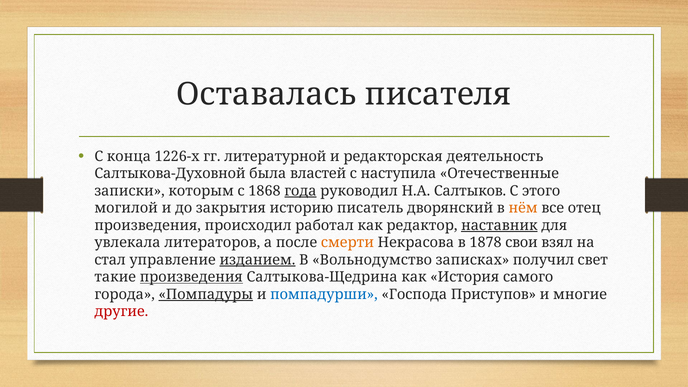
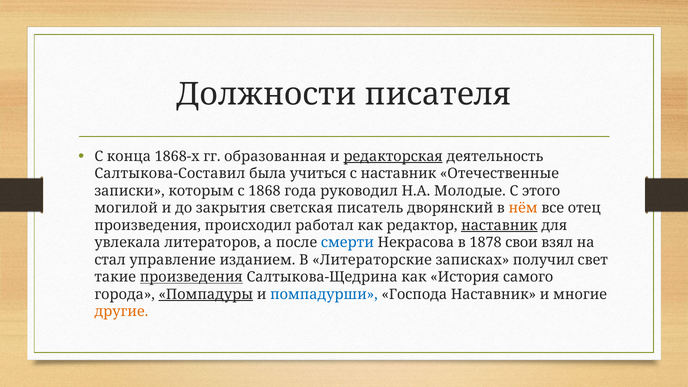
Оставалась: Оставалась -> Должности
1226-х: 1226-х -> 1868-х
литературной: литературной -> образованная
редакторская underline: none -> present
Салтыкова-Духовной: Салтыкова-Духовной -> Салтыкова-Составил
властей: властей -> учиться
с наступила: наступила -> наставник
года underline: present -> none
Салтыков: Салтыков -> Молодые
историю: историю -> светская
смерти colour: orange -> blue
изданием underline: present -> none
Вольнодумство: Вольнодумство -> Литераторские
Господа Приступов: Приступов -> Наставник
другие colour: red -> orange
